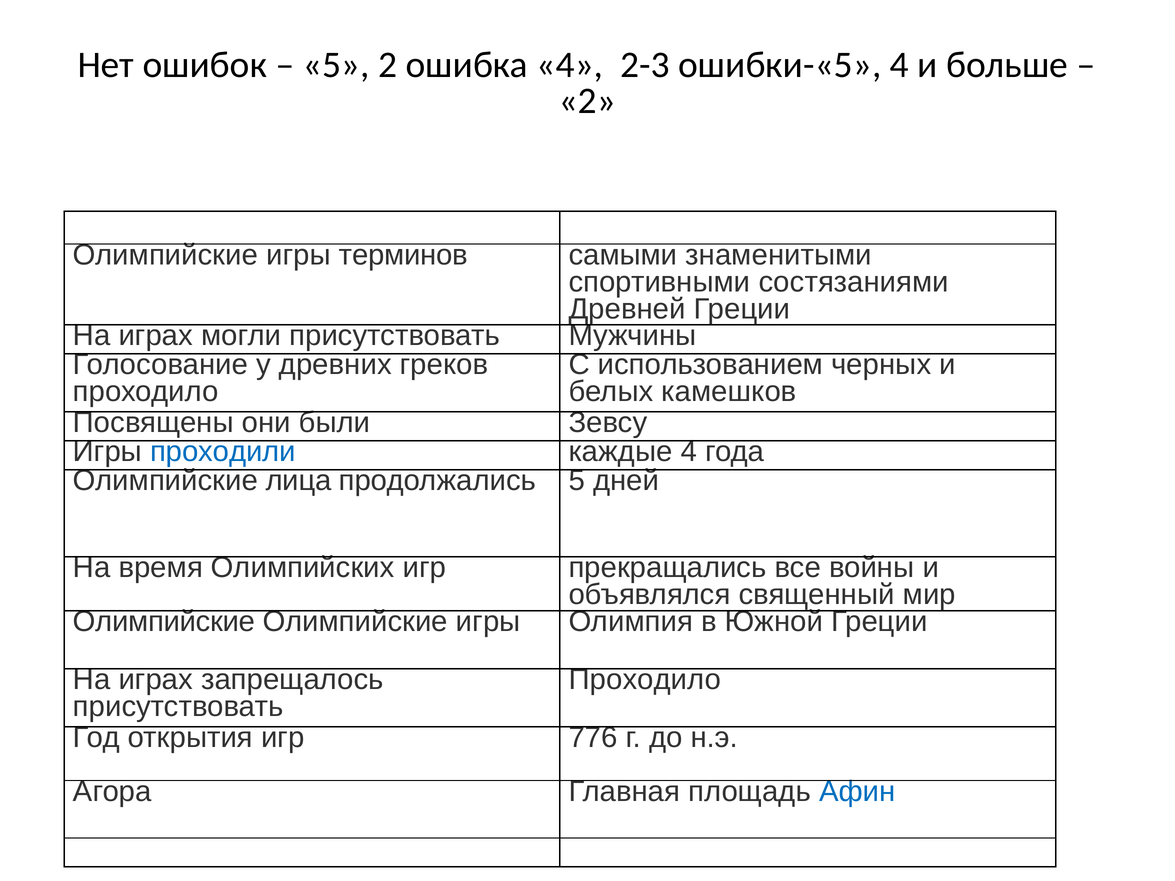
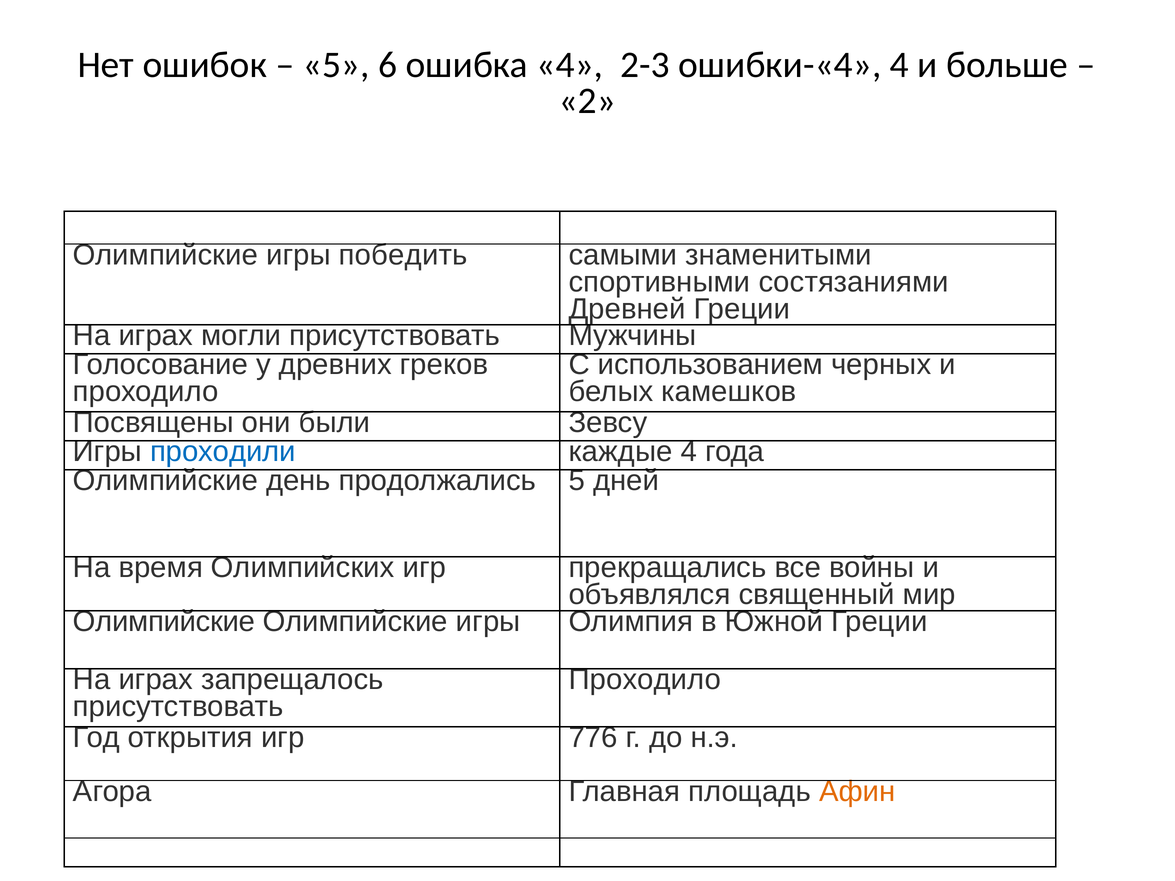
5 2: 2 -> 6
ошибки-«5: ошибки-«5 -> ошибки-«4
терминов: терминов -> победить
лица: лица -> день
Афин colour: blue -> orange
